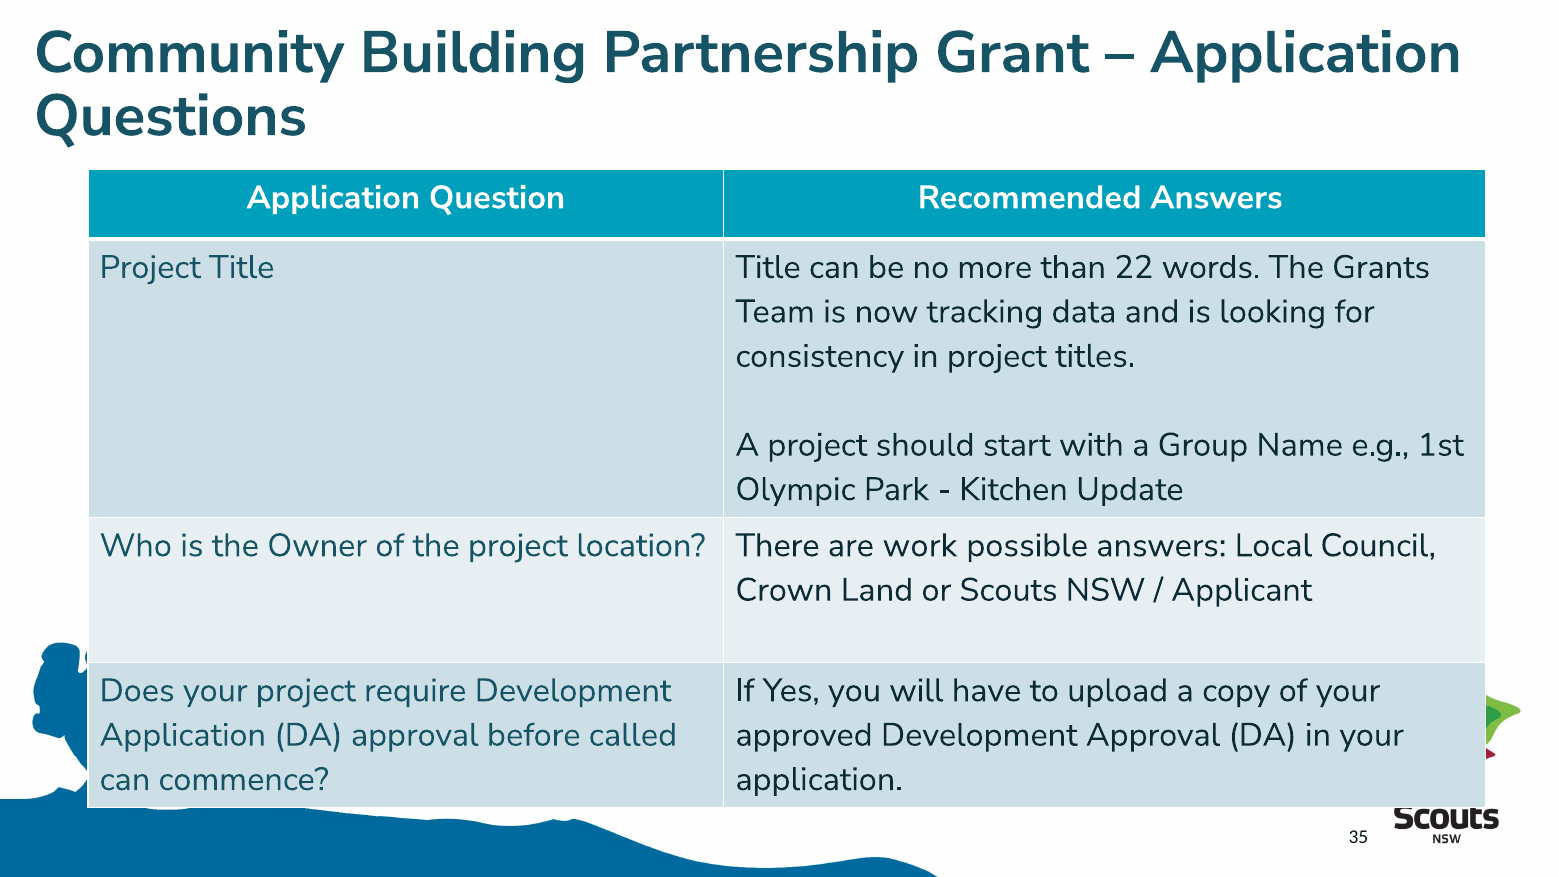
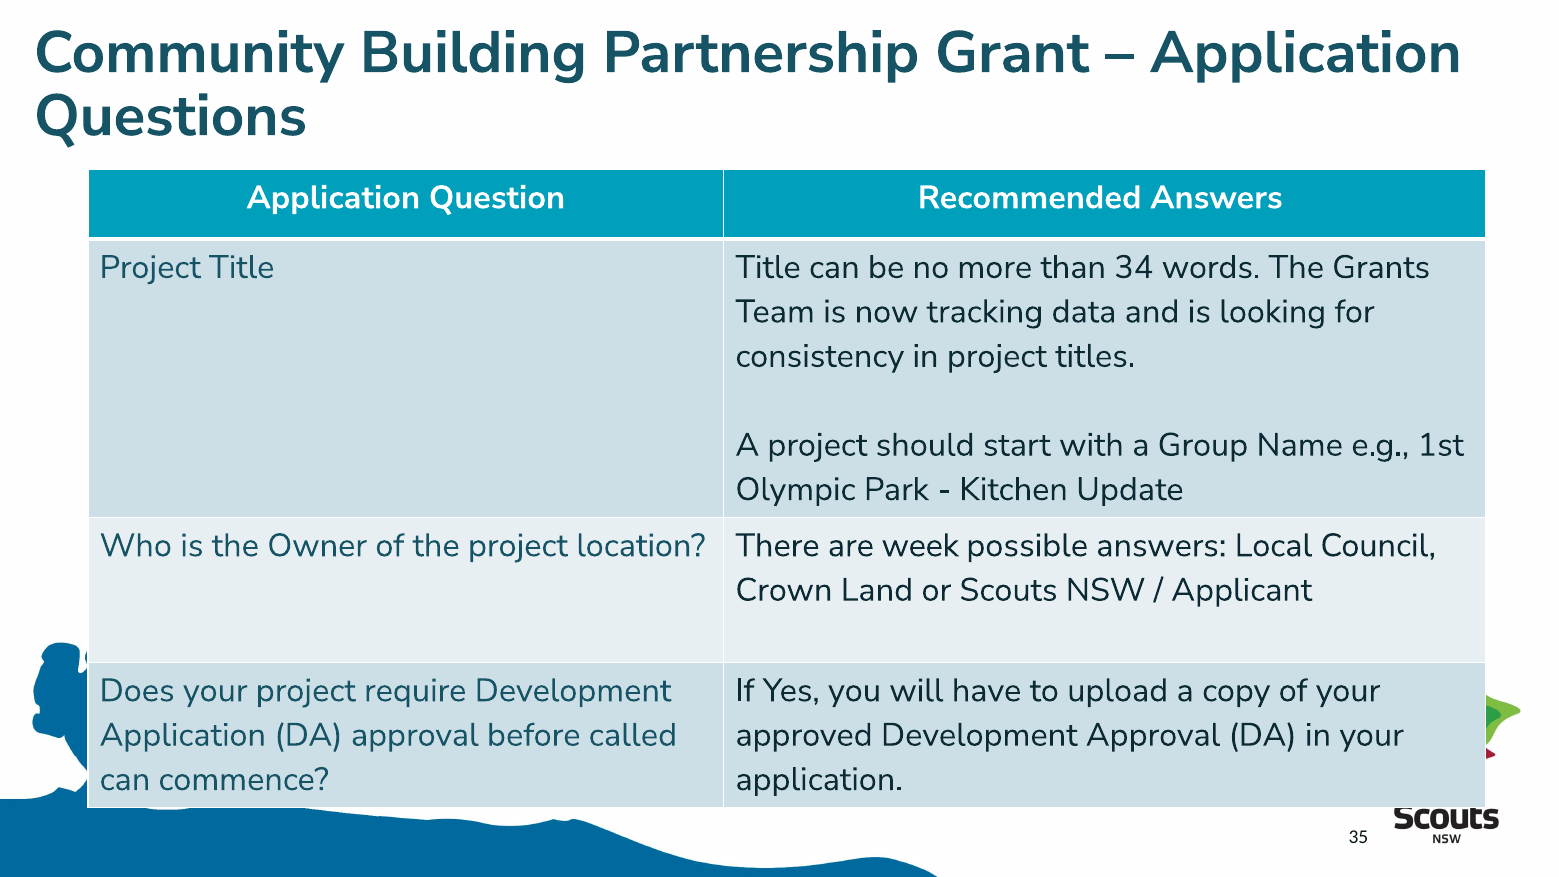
22: 22 -> 34
work: work -> week
